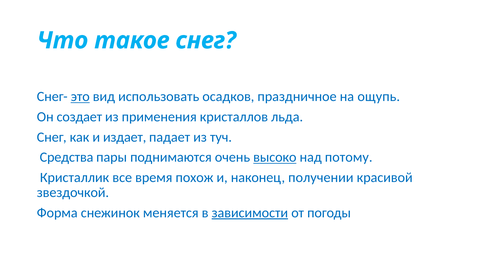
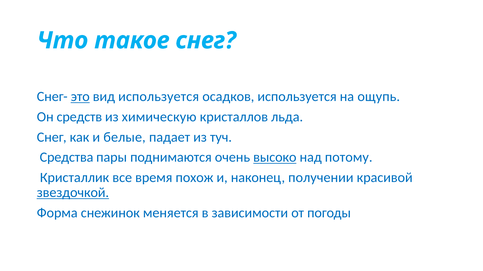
вид использовать: использовать -> используется
осадков праздничное: праздничное -> используется
создает: создает -> средств
применения: применения -> химическую
издает: издает -> белые
звездочкой underline: none -> present
зависимости underline: present -> none
